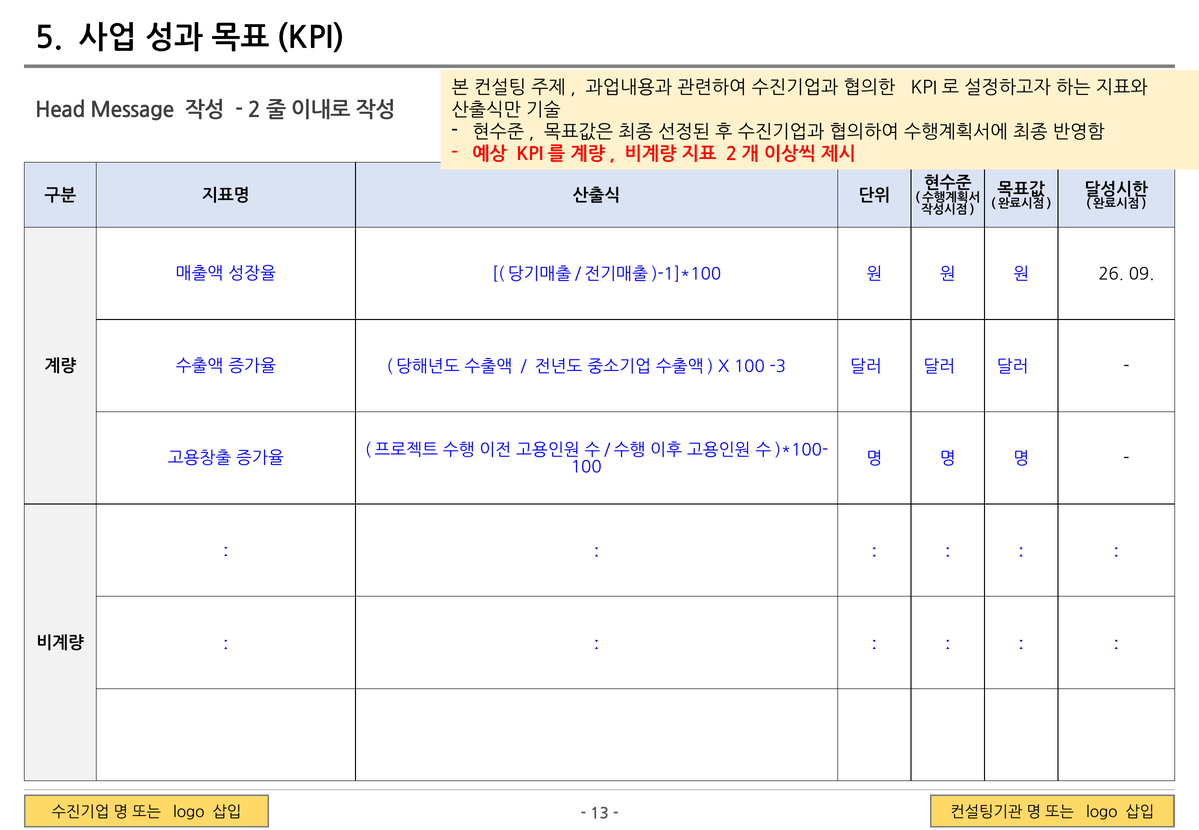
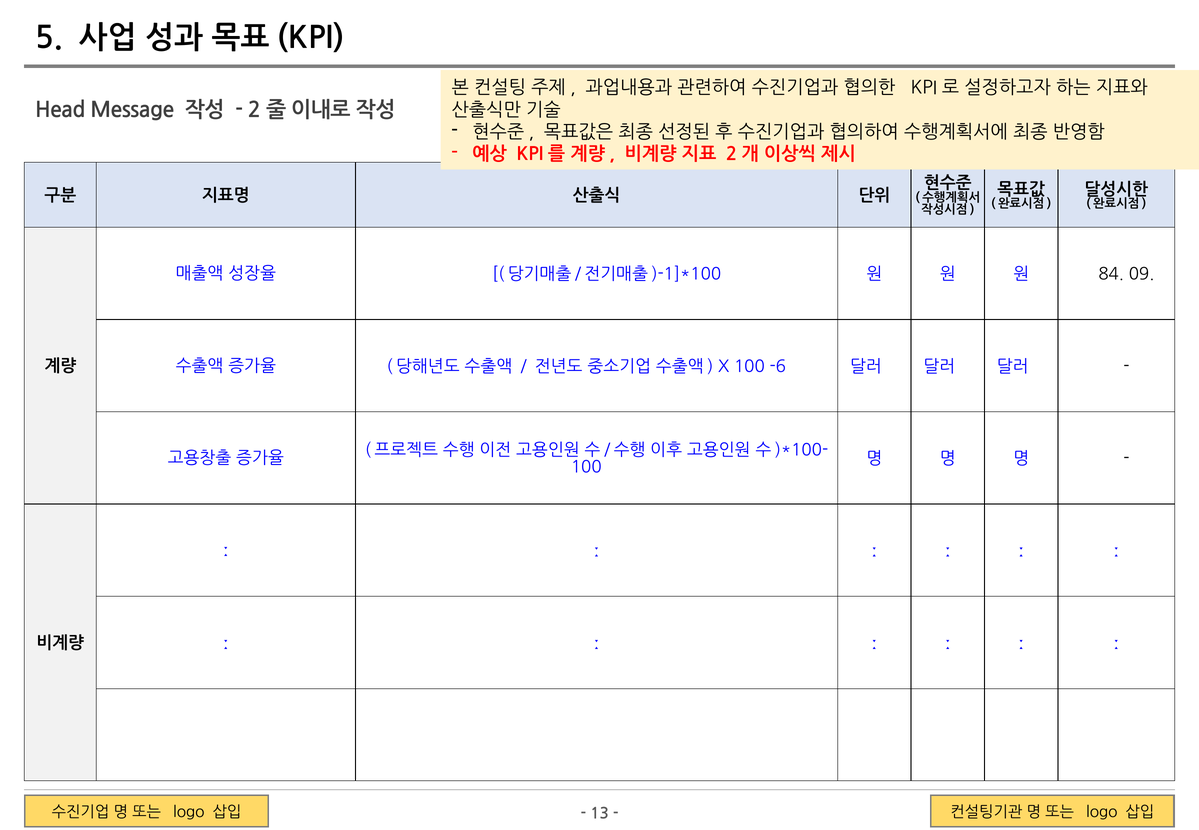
26: 26 -> 84
-3: -3 -> -6
